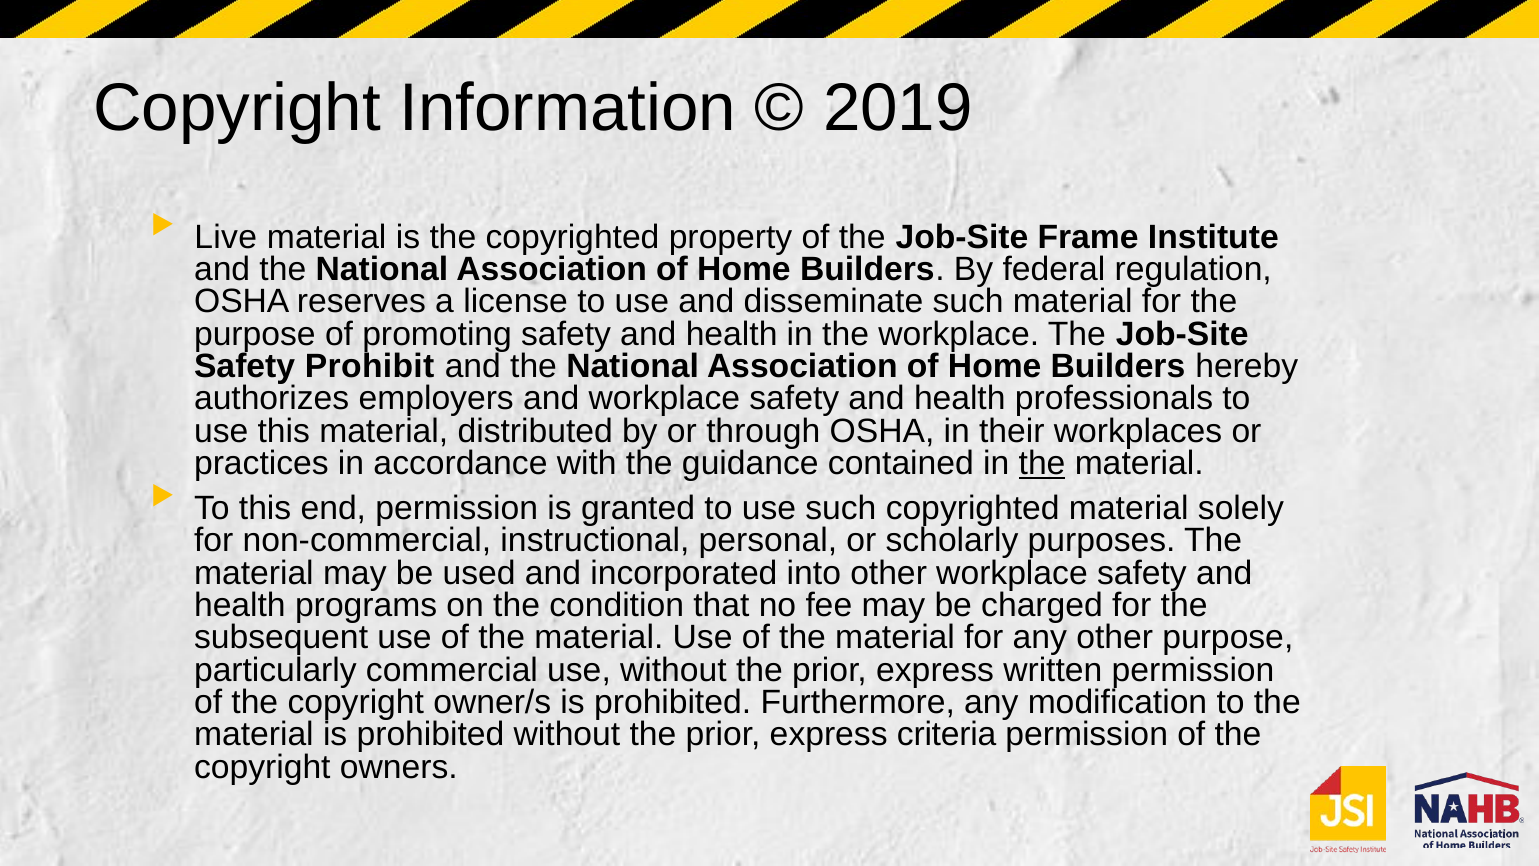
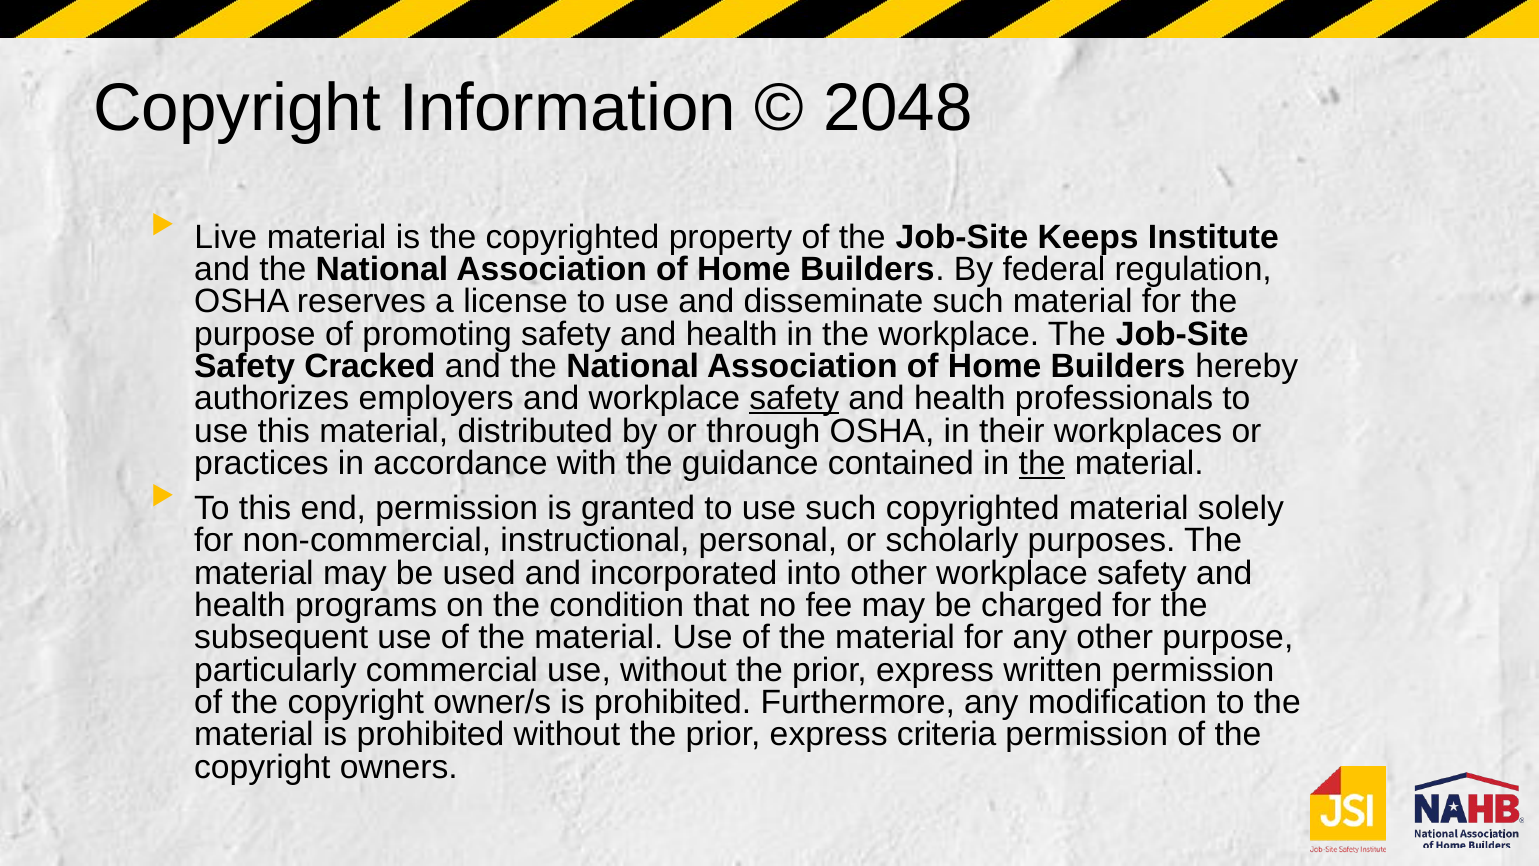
2019: 2019 -> 2048
Frame: Frame -> Keeps
Prohibit: Prohibit -> Cracked
safety at (794, 399) underline: none -> present
